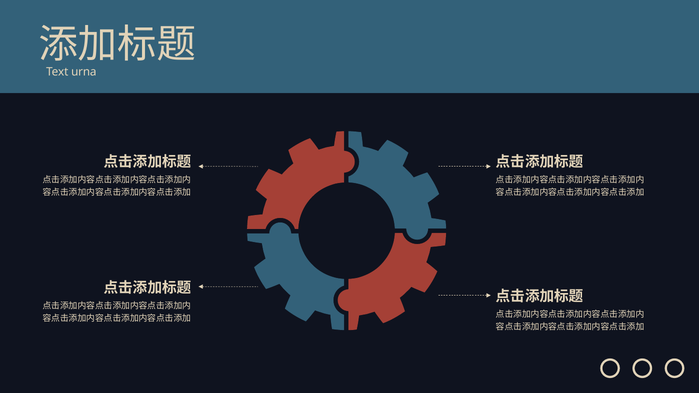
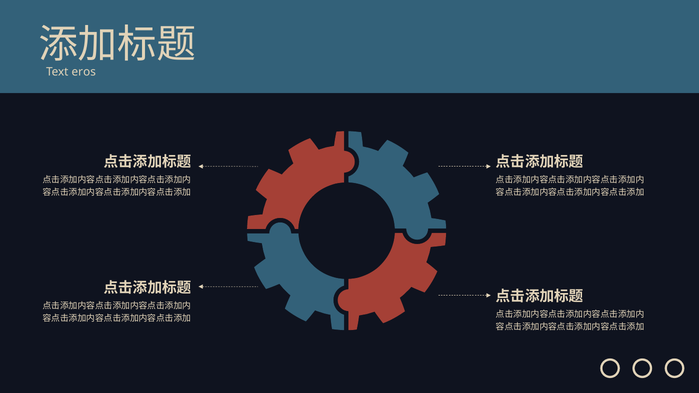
urna: urna -> eros
